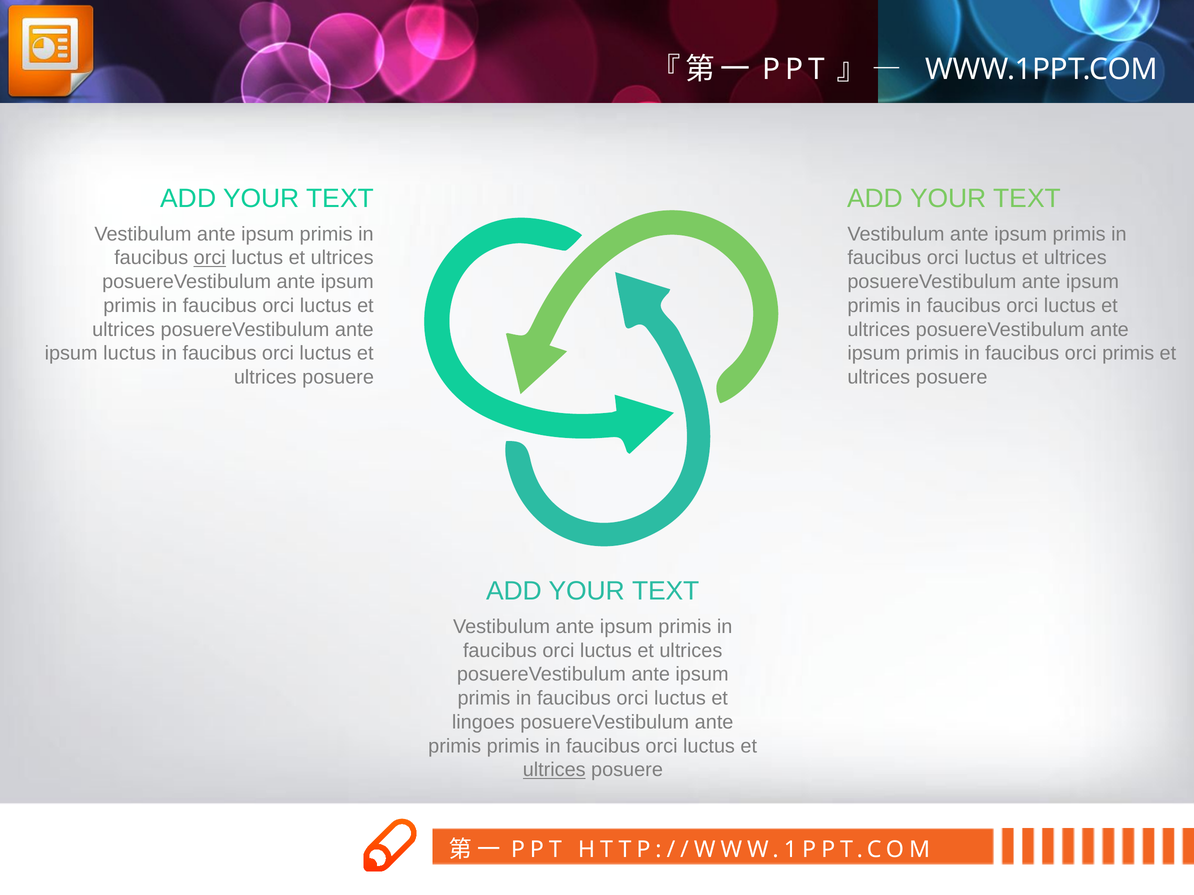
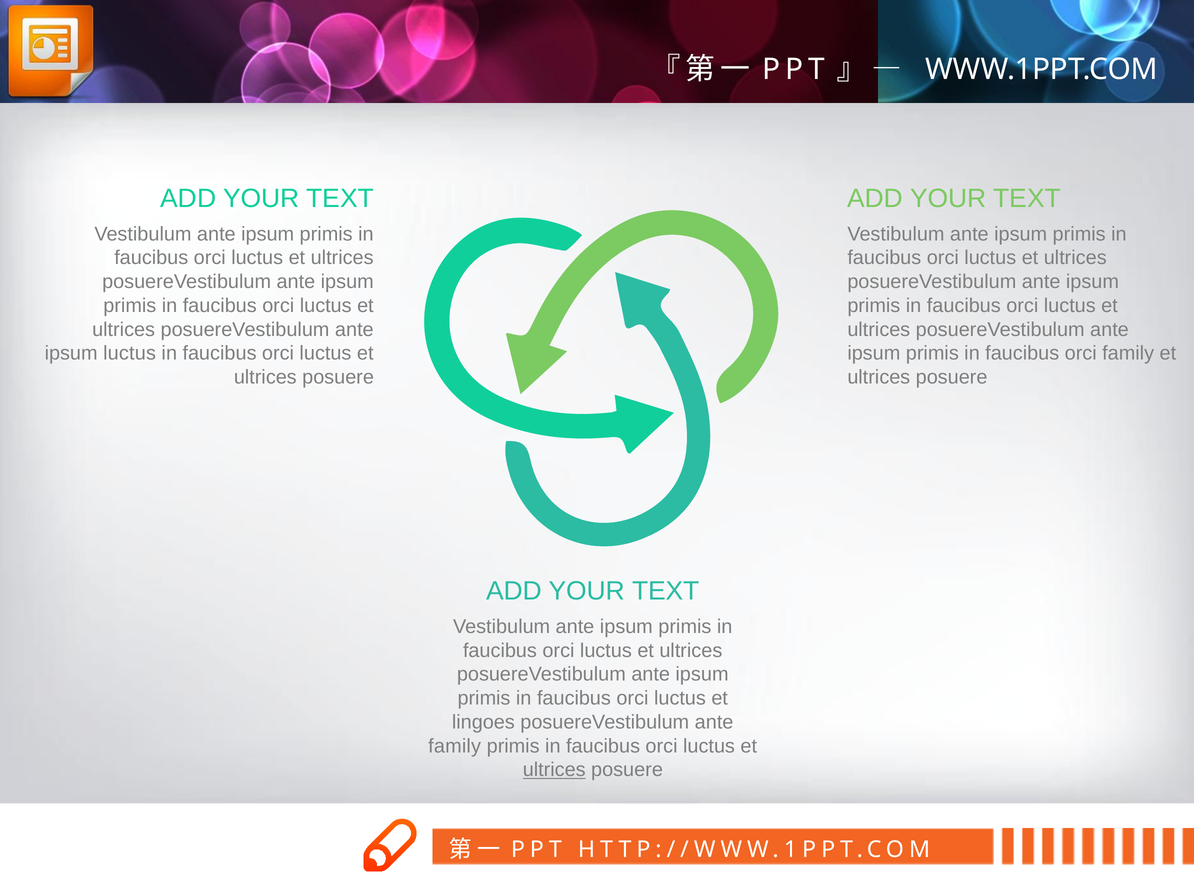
orci at (210, 258) underline: present -> none
orci primis: primis -> family
primis at (455, 746): primis -> family
